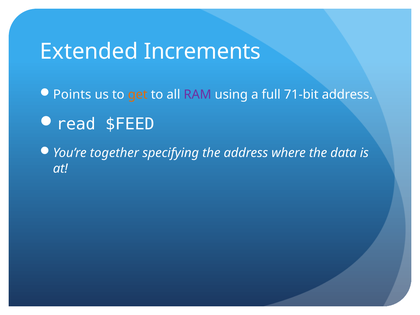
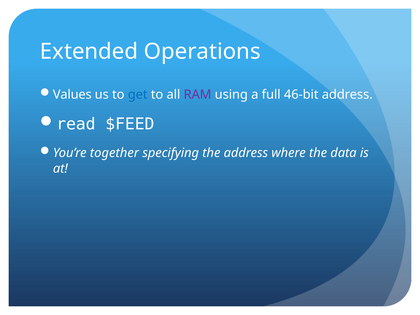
Increments: Increments -> Operations
Points: Points -> Values
get colour: orange -> blue
71-bit: 71-bit -> 46-bit
